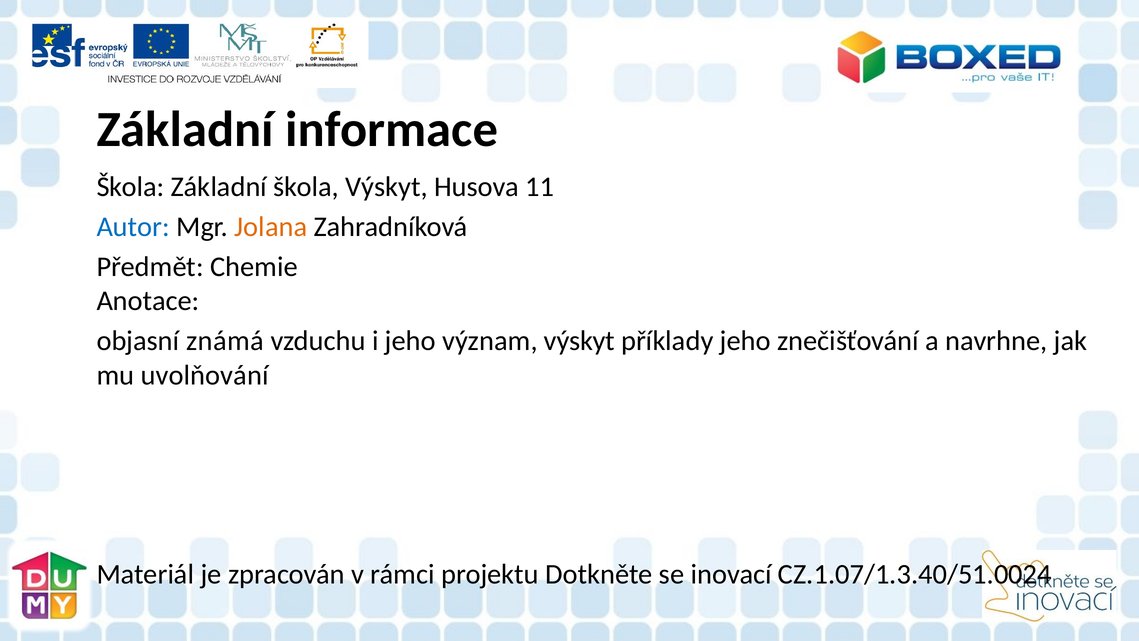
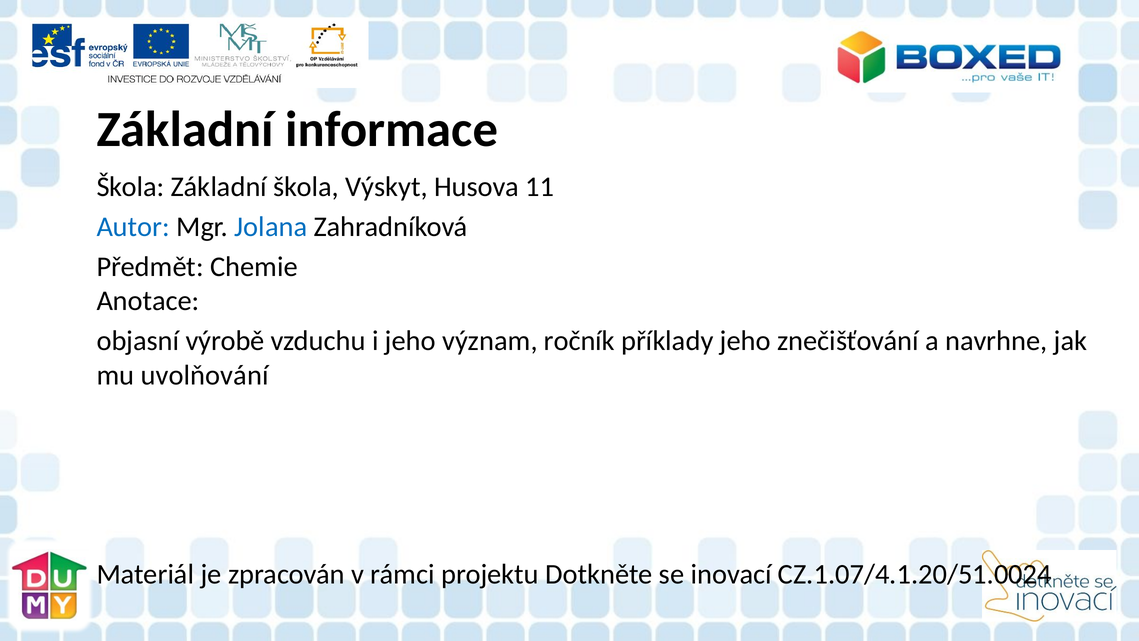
Jolana colour: orange -> blue
známá: známá -> výrobě
význam výskyt: výskyt -> ročník
CZ.1.07/1.3.40/51.0024: CZ.1.07/1.3.40/51.0024 -> CZ.1.07/4.1.20/51.0024
